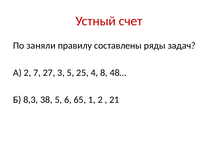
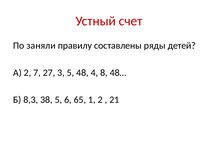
задач: задач -> детей
25: 25 -> 48
